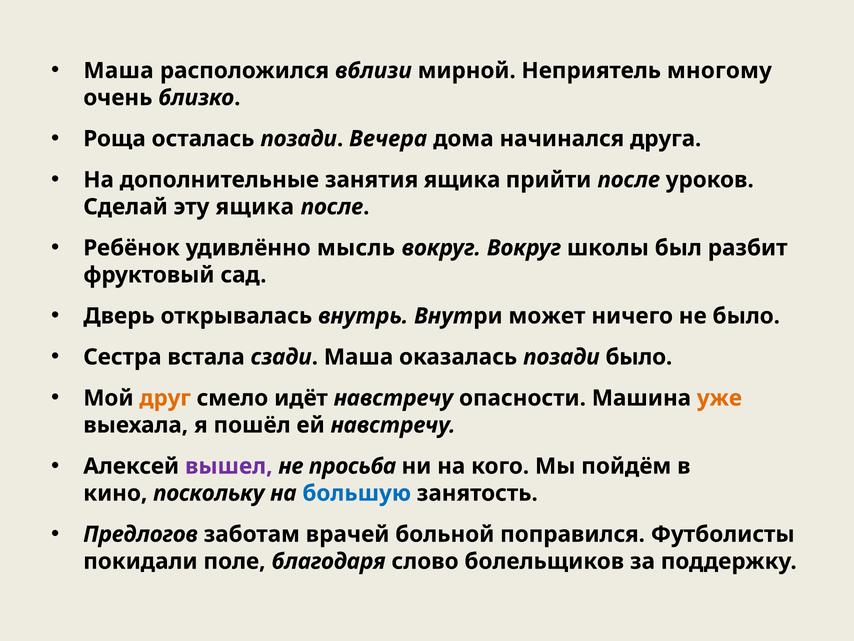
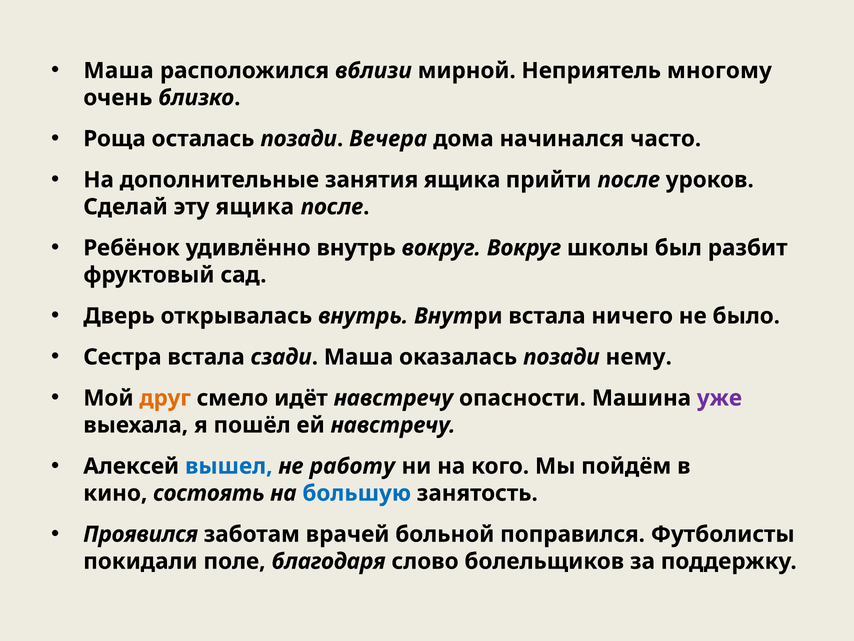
друга: друга -> часто
удивлённо мысль: мысль -> внутрь
Внутри может: может -> встала
позади было: было -> нему
уже colour: orange -> purple
вышел colour: purple -> blue
просьба: просьба -> работу
поскольку: поскольку -> состоять
Предлогов: Предлогов -> Проявился
